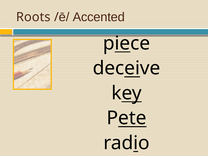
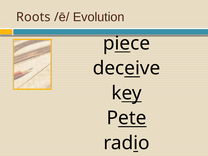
Accented: Accented -> Evolution
